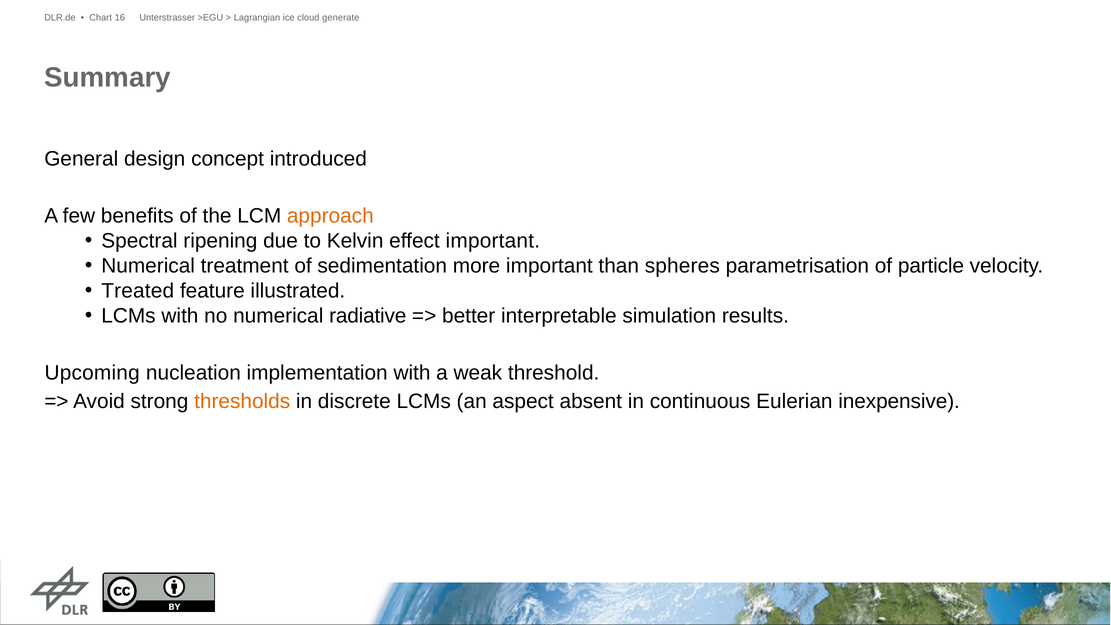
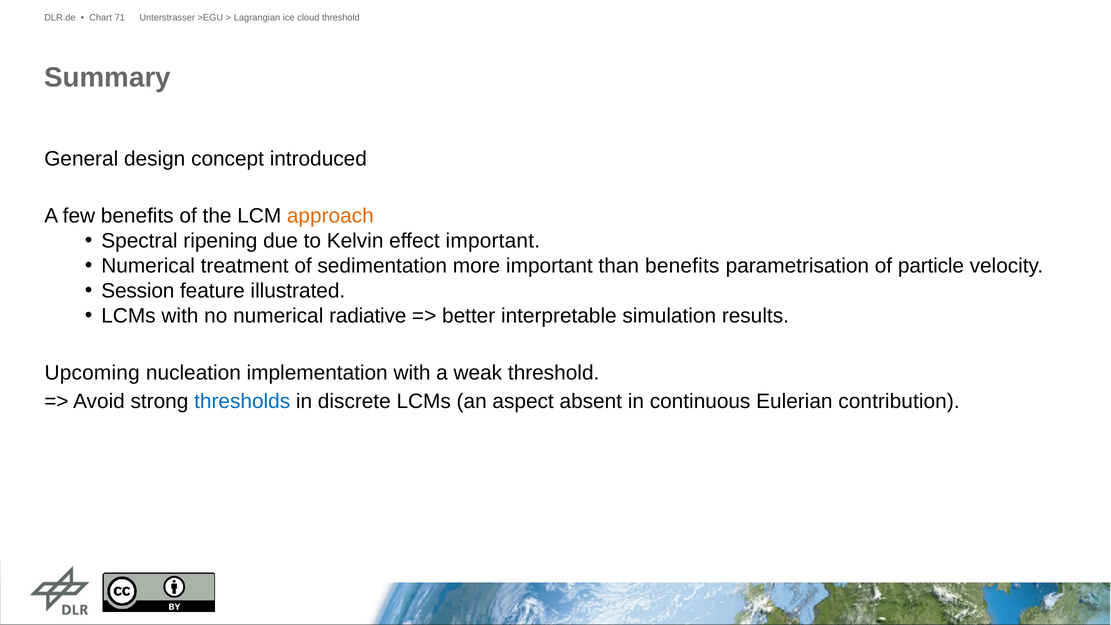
16: 16 -> 71
cloud generate: generate -> threshold
than spheres: spheres -> benefits
Treated: Treated -> Session
thresholds colour: orange -> blue
inexpensive: inexpensive -> contribution
